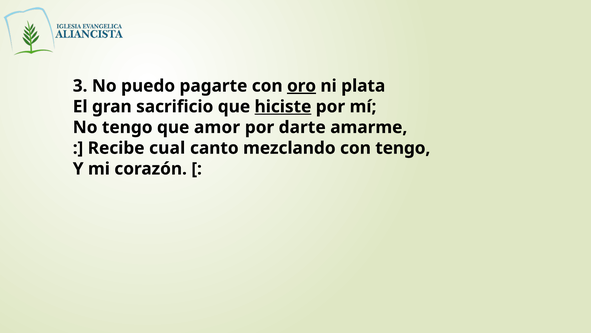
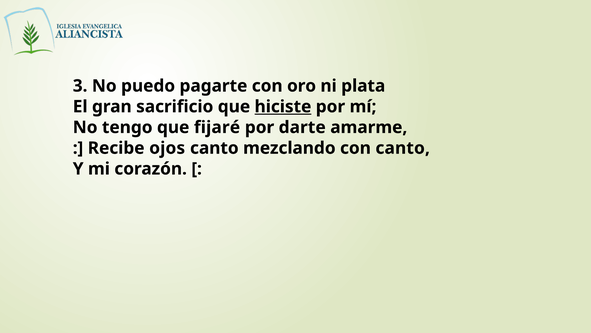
oro underline: present -> none
amor: amor -> fijaré
cual: cual -> ojos
con tengo: tengo -> canto
